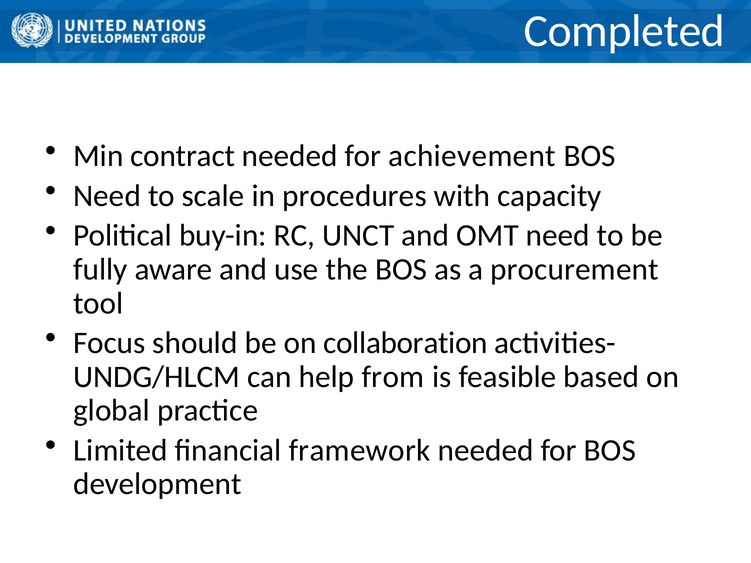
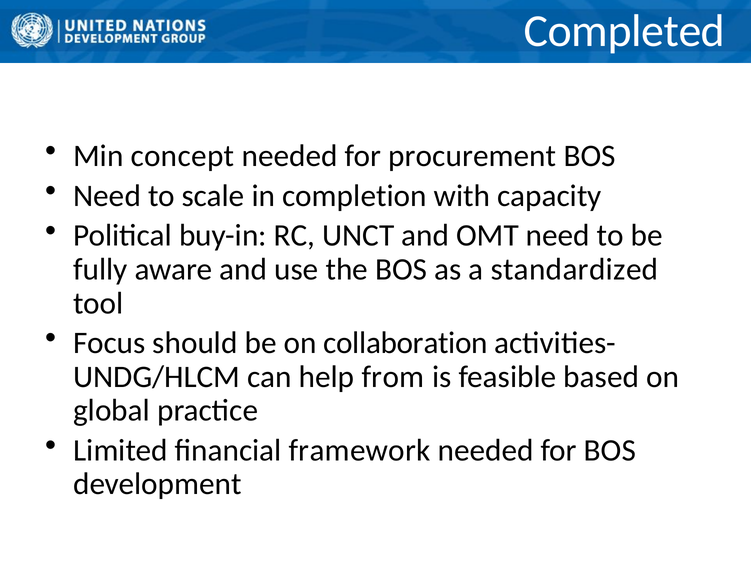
contract: contract -> concept
achievement: achievement -> procurement
procedures: procedures -> completion
procurement: procurement -> standardized
